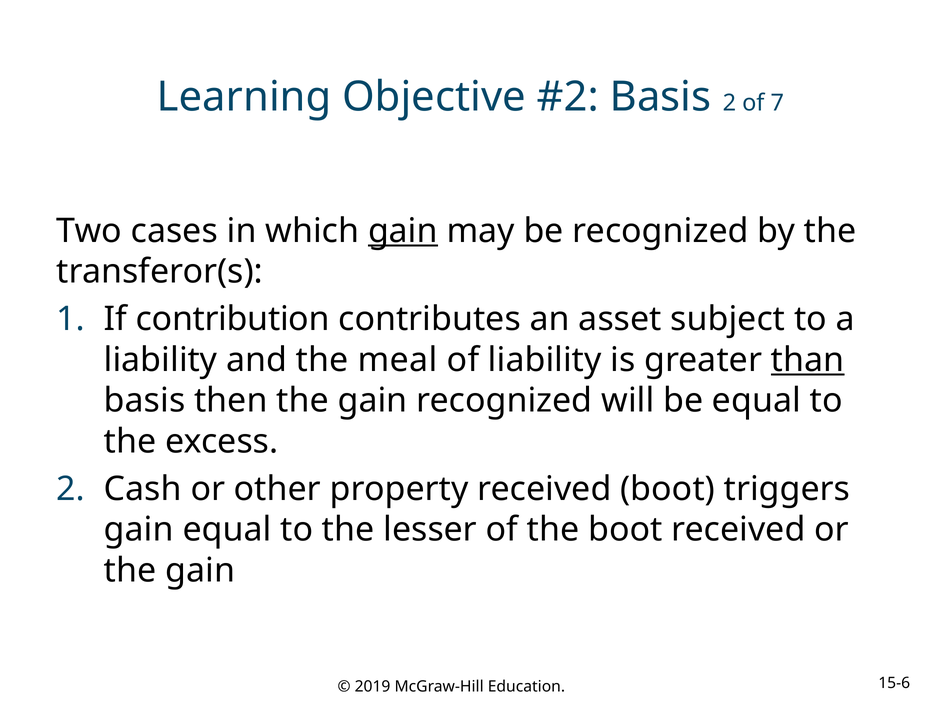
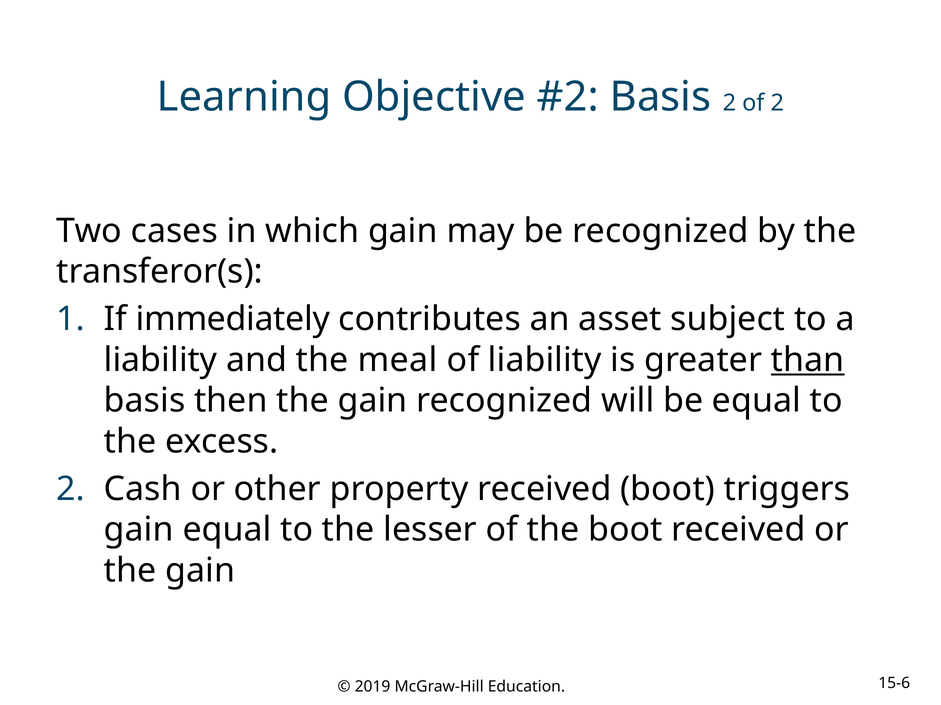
of 7: 7 -> 2
gain at (403, 231) underline: present -> none
contribution: contribution -> immediately
